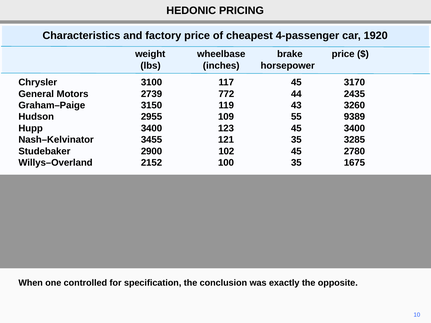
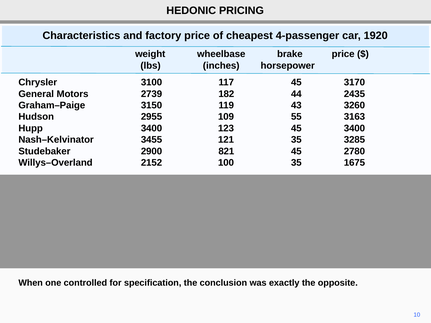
772: 772 -> 182
9389: 9389 -> 3163
102: 102 -> 821
